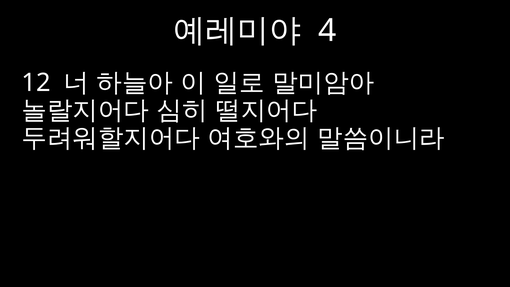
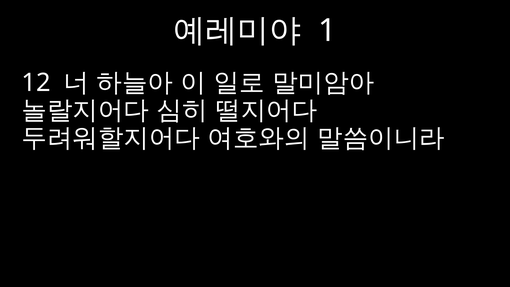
4: 4 -> 1
